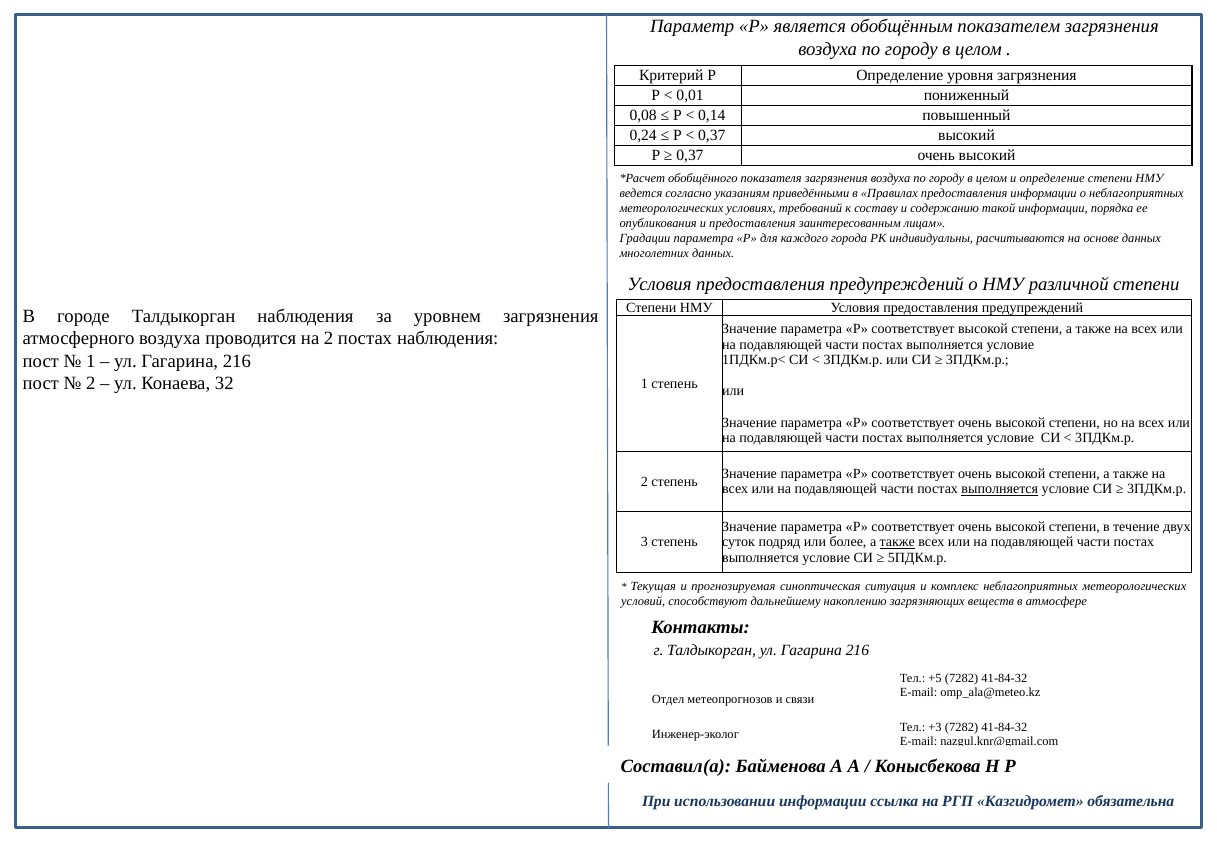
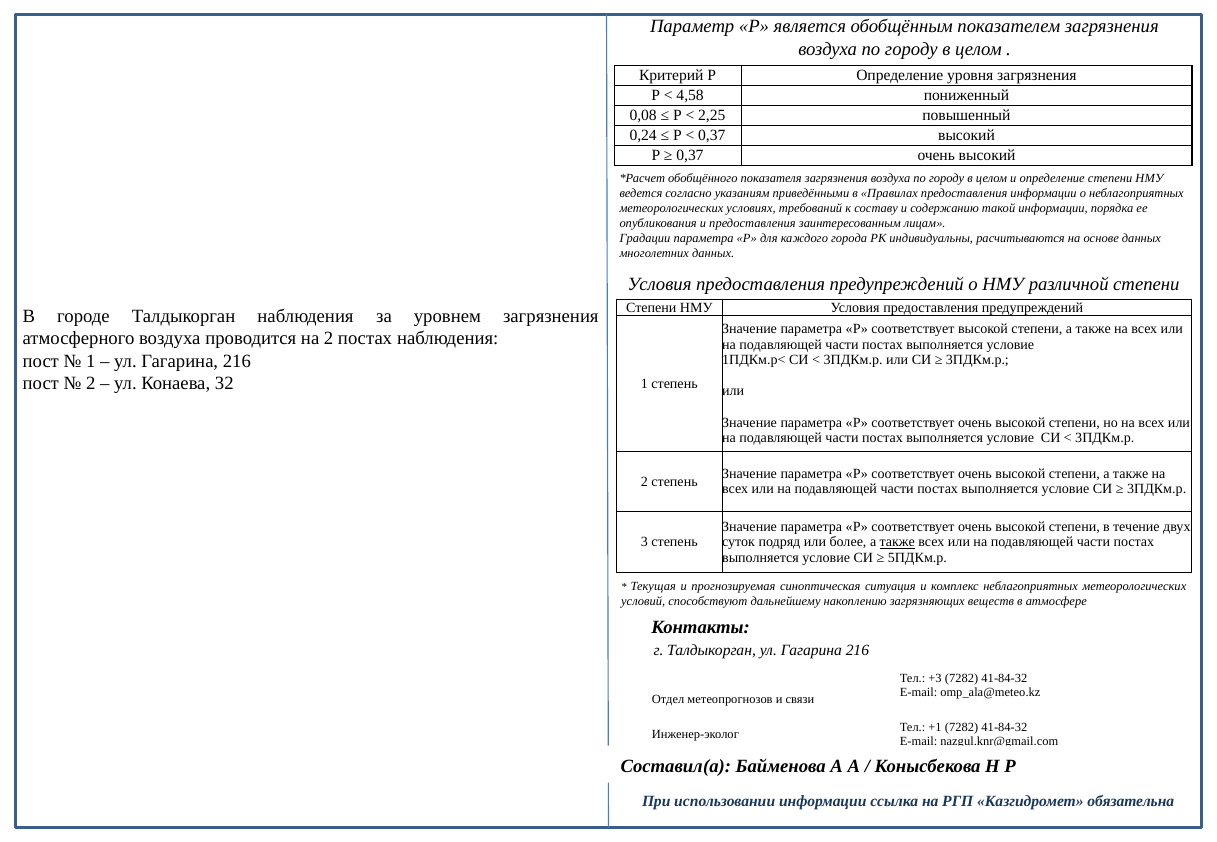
0,01: 0,01 -> 4,58
0,14: 0,14 -> 2,25
выполняется at (1000, 490) underline: present -> none
+5: +5 -> +3
+3: +3 -> +1
